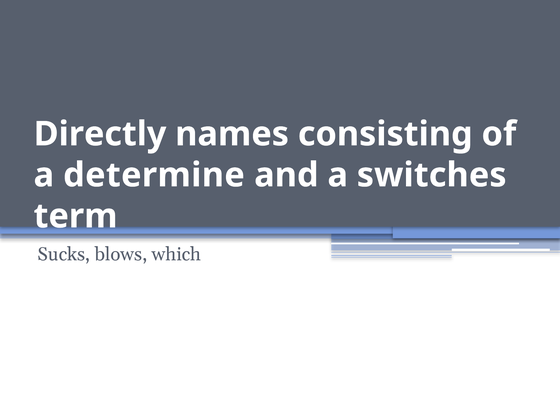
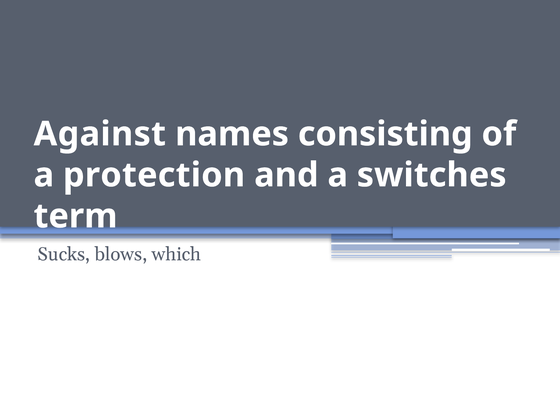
Directly: Directly -> Against
determine: determine -> protection
